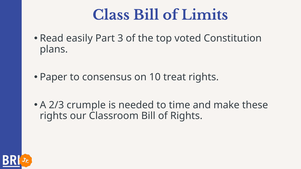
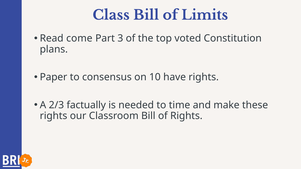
easily: easily -> come
treat: treat -> have
crumple: crumple -> factually
